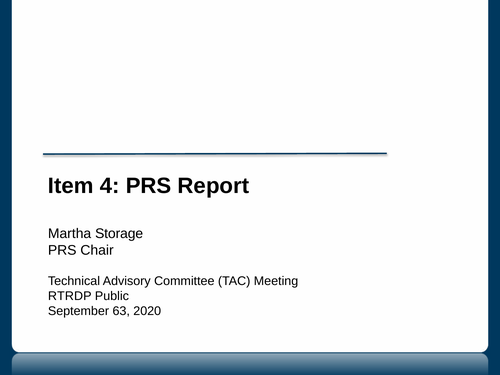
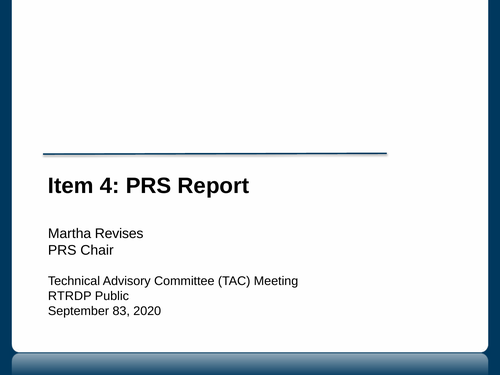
Storage: Storage -> Revises
63: 63 -> 83
